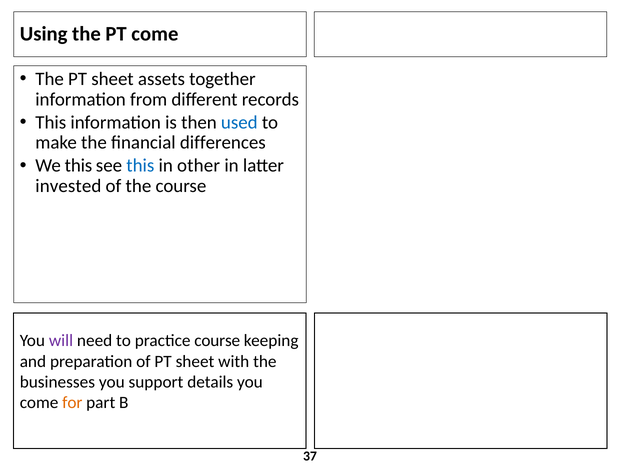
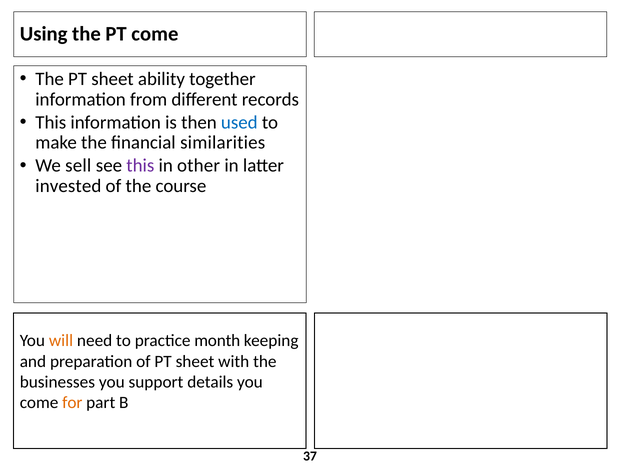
assets: assets -> ability
differences: differences -> similarities
We this: this -> sell
this at (140, 166) colour: blue -> purple
will colour: purple -> orange
practice course: course -> month
